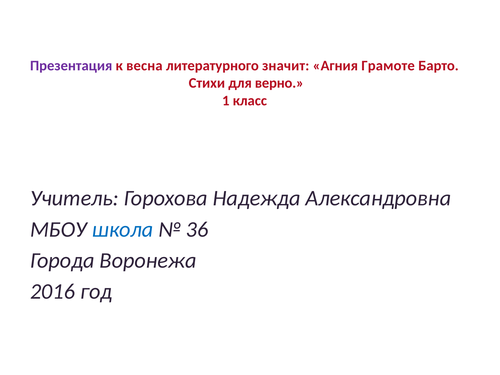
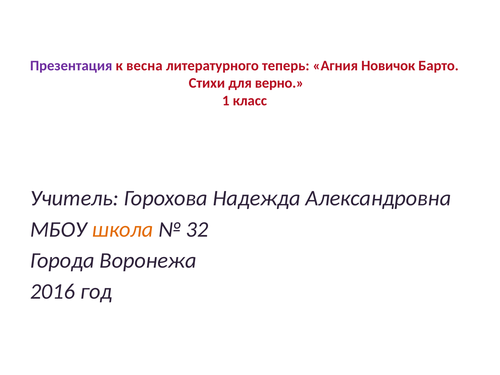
значит: значит -> теперь
Грамоте: Грамоте -> Новичок
школа colour: blue -> orange
36: 36 -> 32
